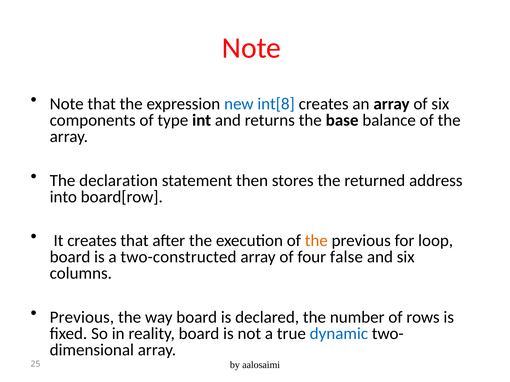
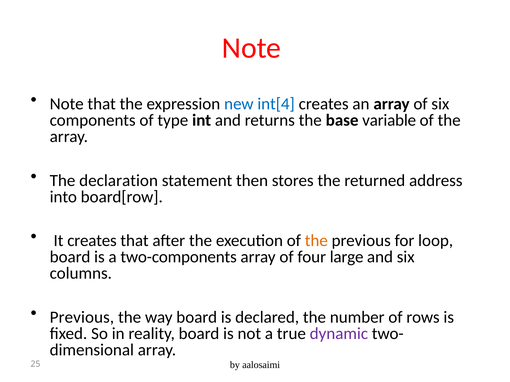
int[8: int[8 -> int[4
balance: balance -> variable
two-constructed: two-constructed -> two-components
false: false -> large
dynamic colour: blue -> purple
